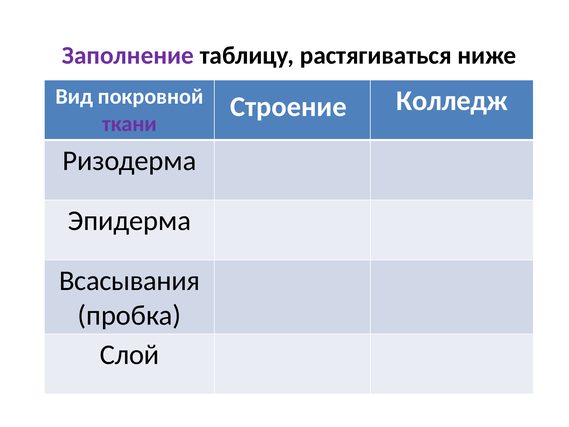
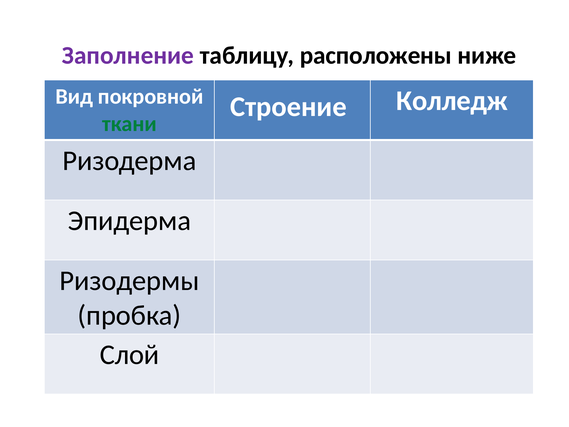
растягиваться: растягиваться -> расположены
ткани colour: purple -> green
Всасывания: Всасывания -> Ризодермы
